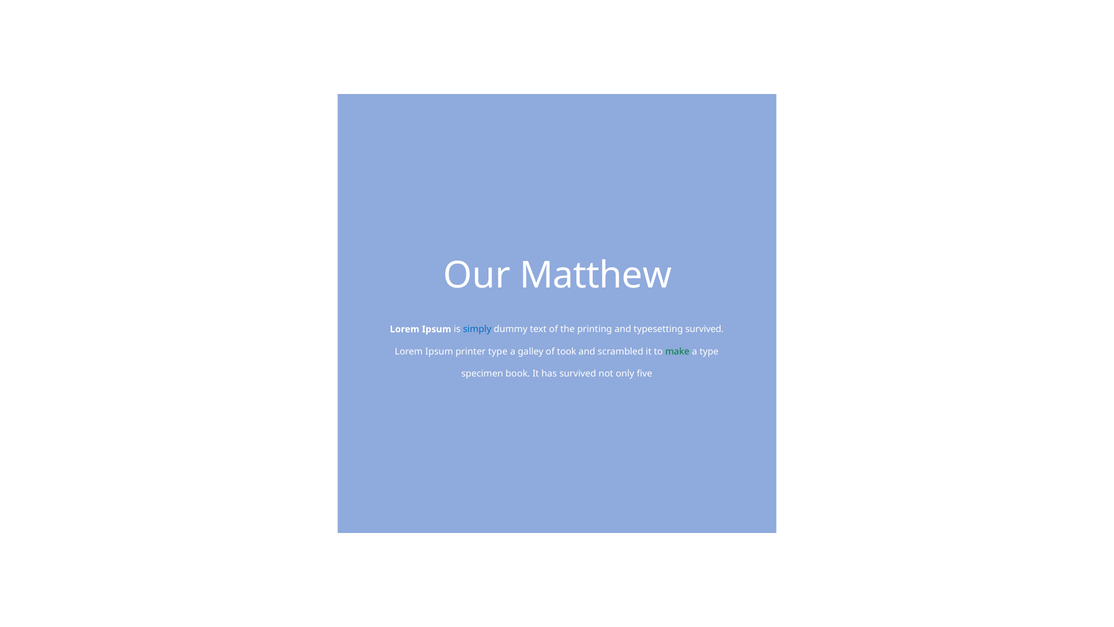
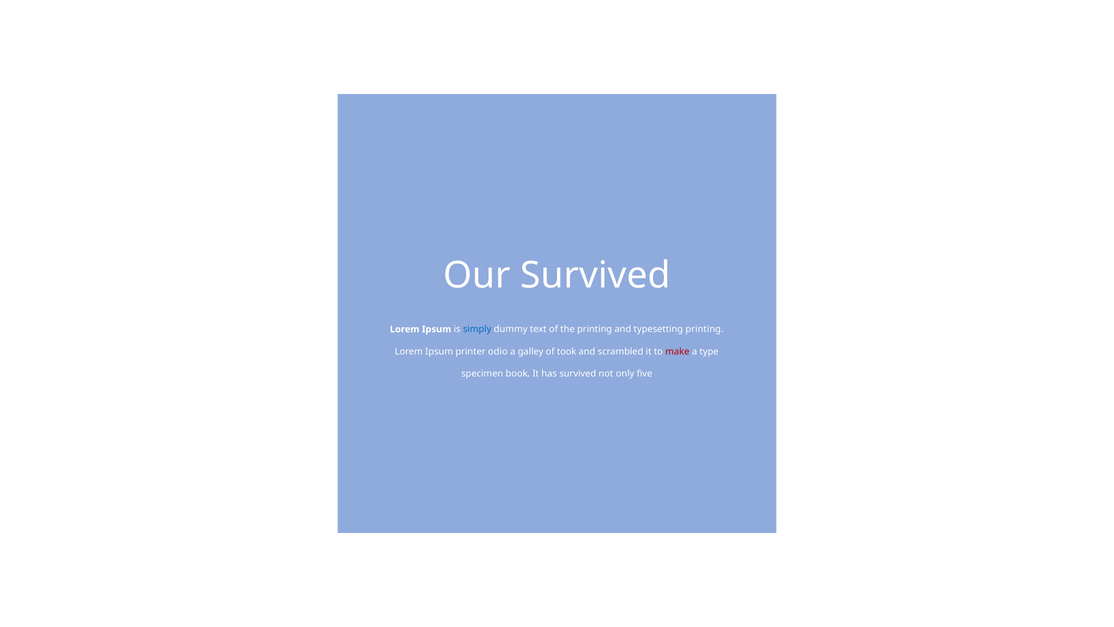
Our Matthew: Matthew -> Survived
typesetting survived: survived -> printing
printer type: type -> odio
make colour: green -> red
